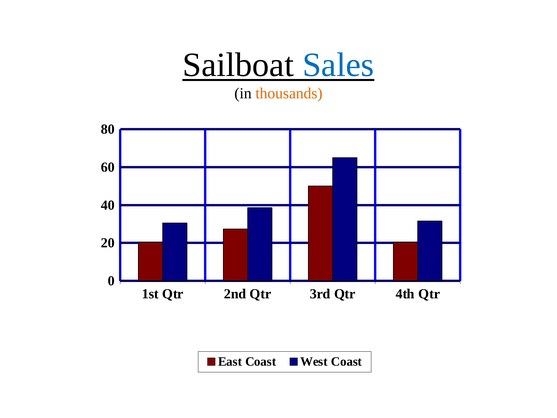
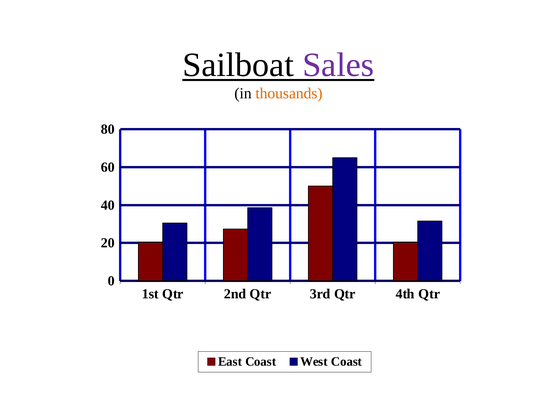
Sales colour: blue -> purple
